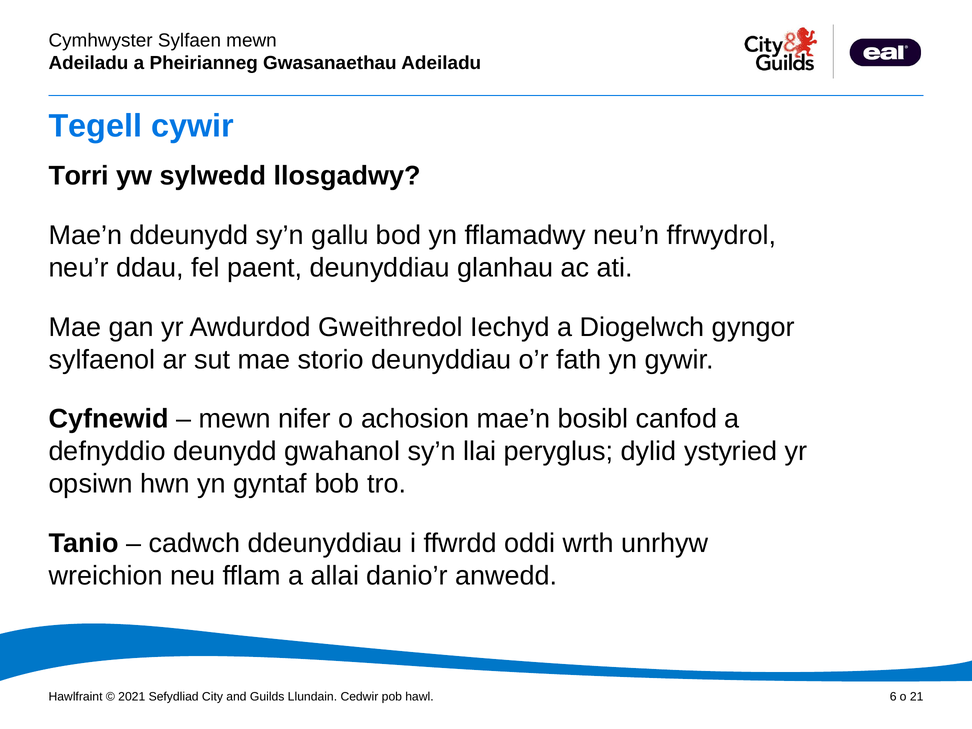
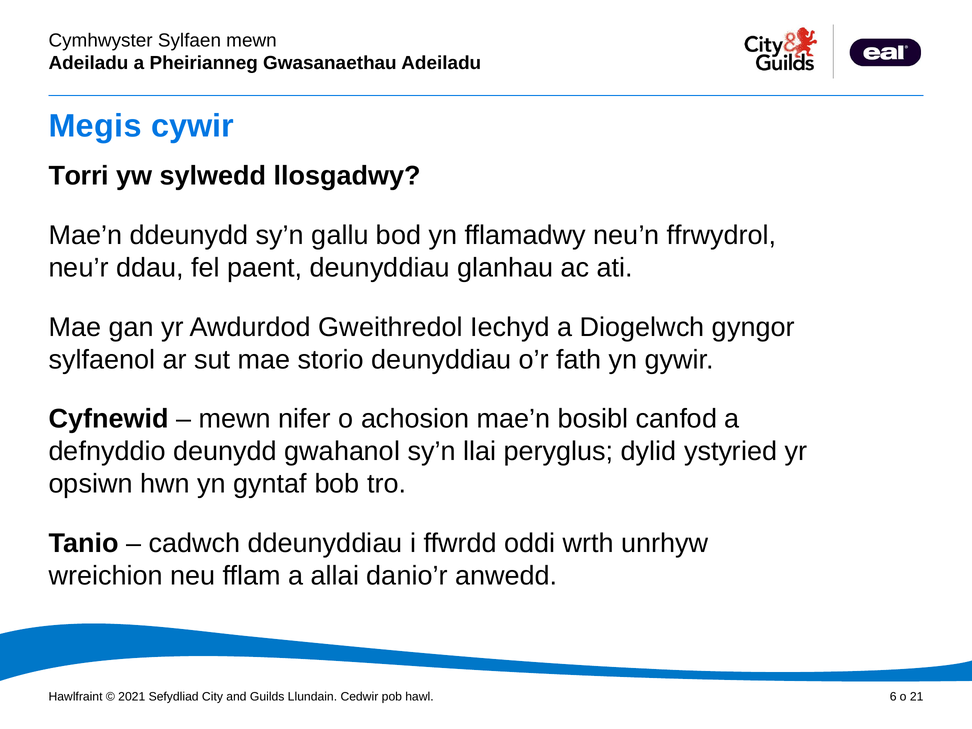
Tegell: Tegell -> Megis
